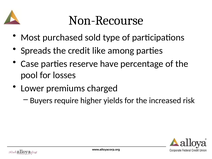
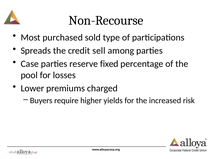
like: like -> sell
have: have -> fixed
